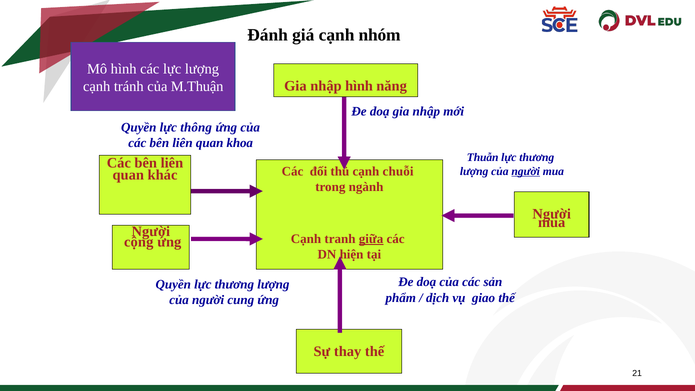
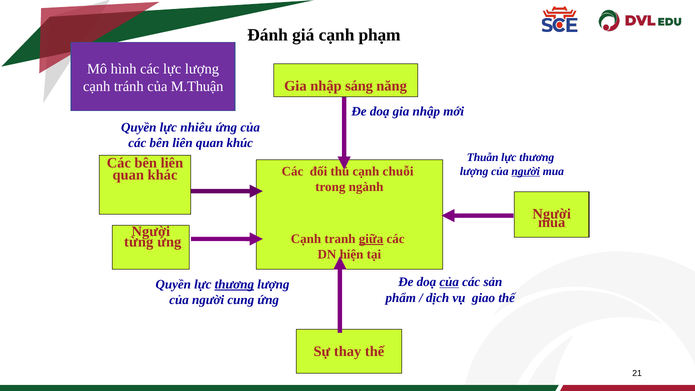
nhóm: nhóm -> phạm
nhập hình: hình -> sáng
thông: thông -> nhiêu
khoa: khoa -> khúc
cộng: cộng -> từng
của at (449, 282) underline: none -> present
thương at (234, 284) underline: none -> present
